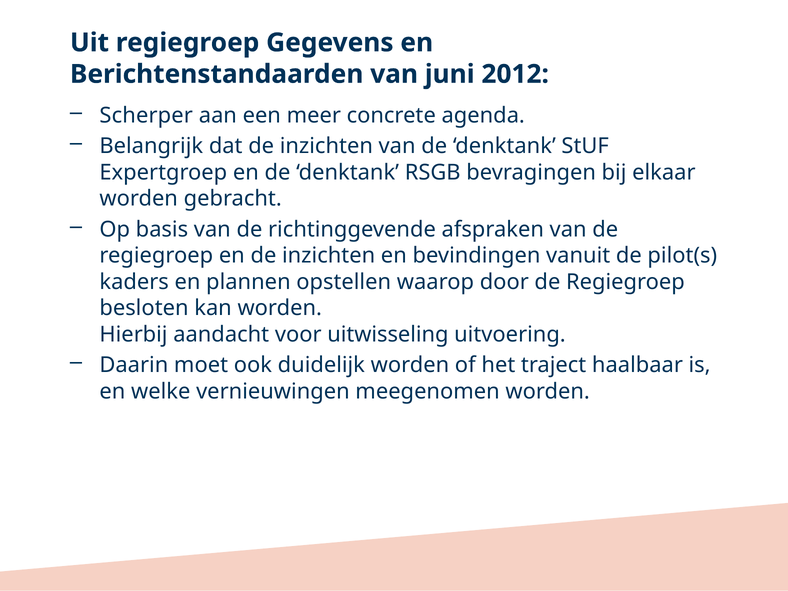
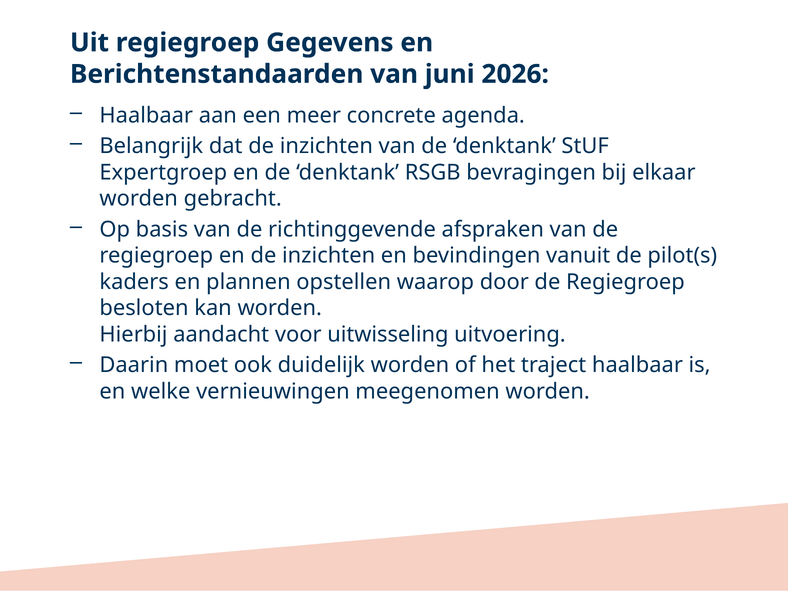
2012: 2012 -> 2026
Scherper at (146, 116): Scherper -> Haalbaar
